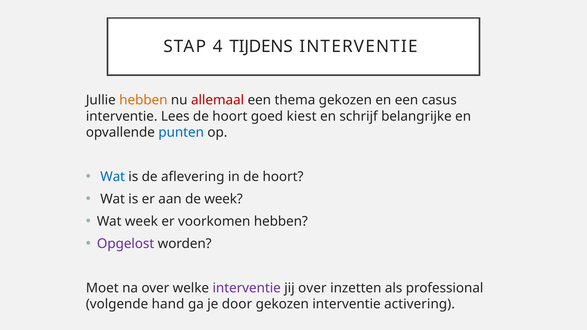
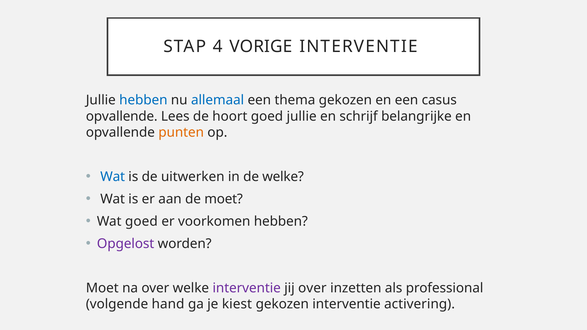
TIJDENS: TIJDENS -> VORIGE
hebben at (143, 100) colour: orange -> blue
allemaal colour: red -> blue
interventie at (122, 116): interventie -> opvallende
goed kiest: kiest -> jullie
punten colour: blue -> orange
aflevering: aflevering -> uitwerken
in de hoort: hoort -> welke
de week: week -> moet
Wat week: week -> goed
door: door -> kiest
